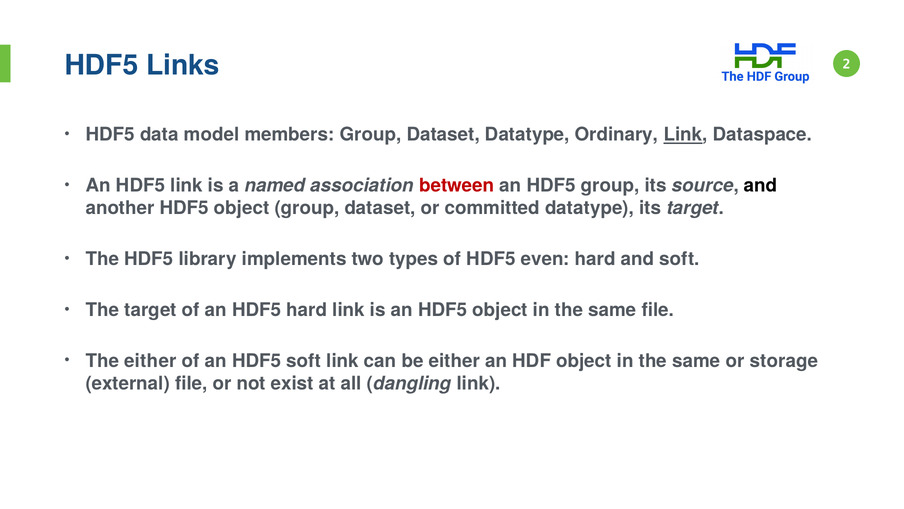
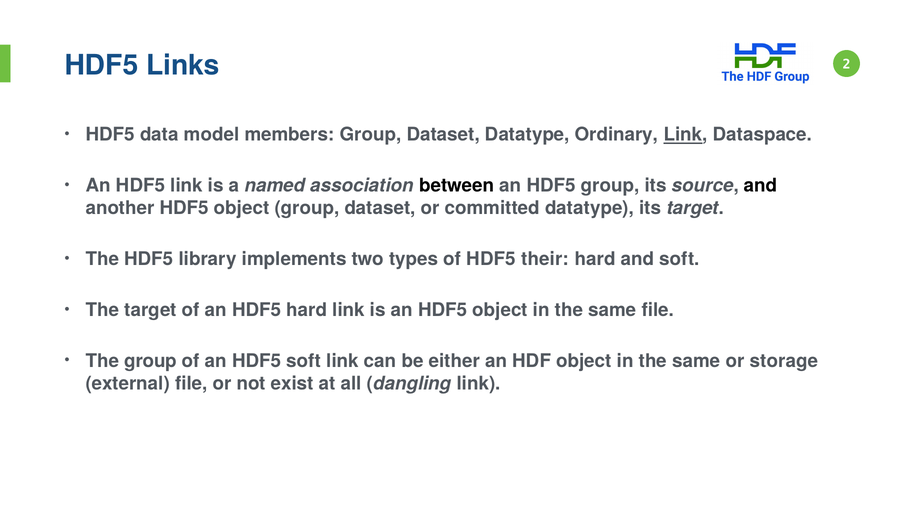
between colour: red -> black
even: even -> their
The either: either -> group
